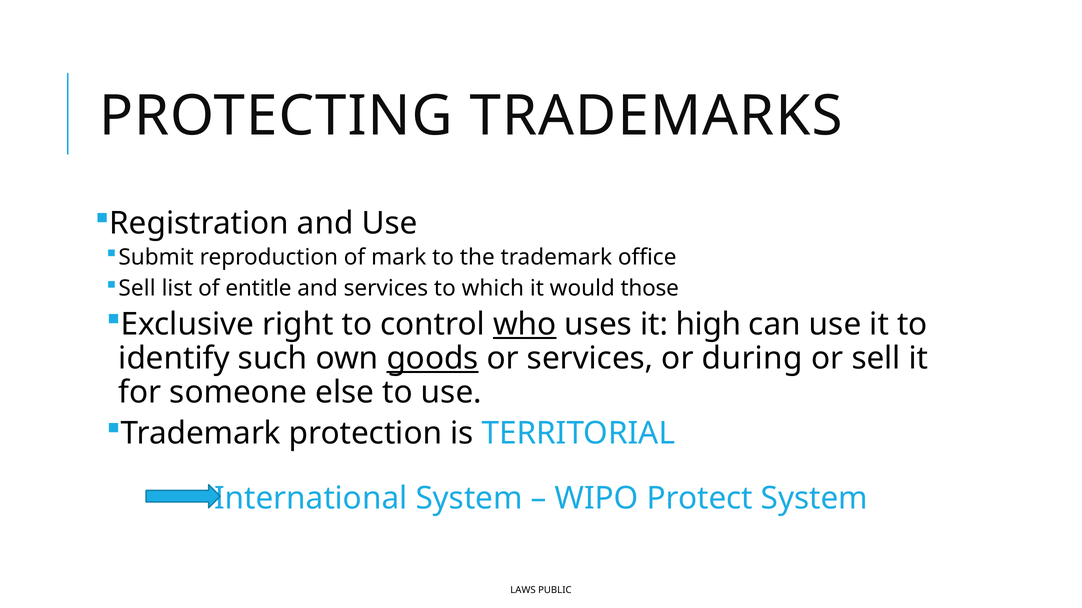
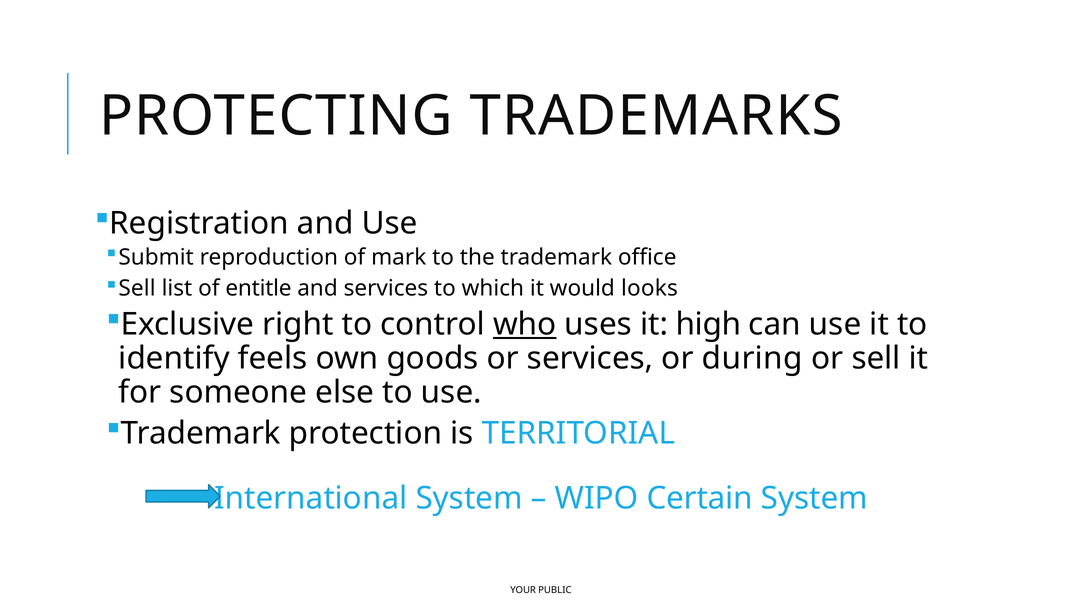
those: those -> looks
such: such -> feels
goods underline: present -> none
Protect: Protect -> Certain
LAWS: LAWS -> YOUR
